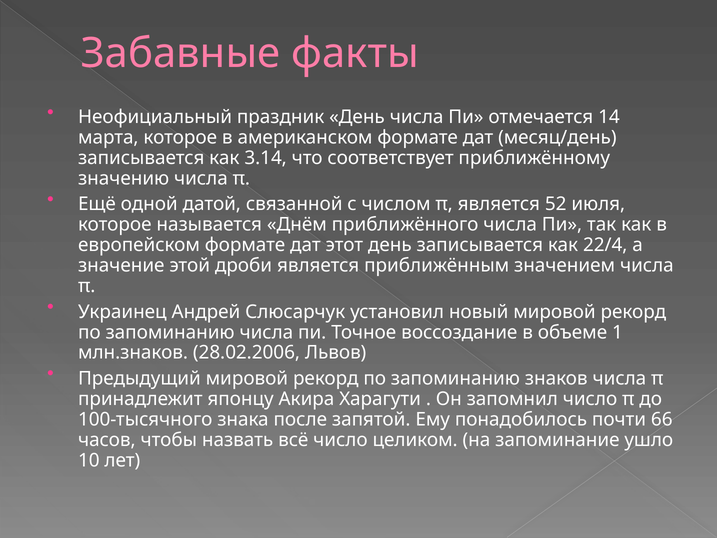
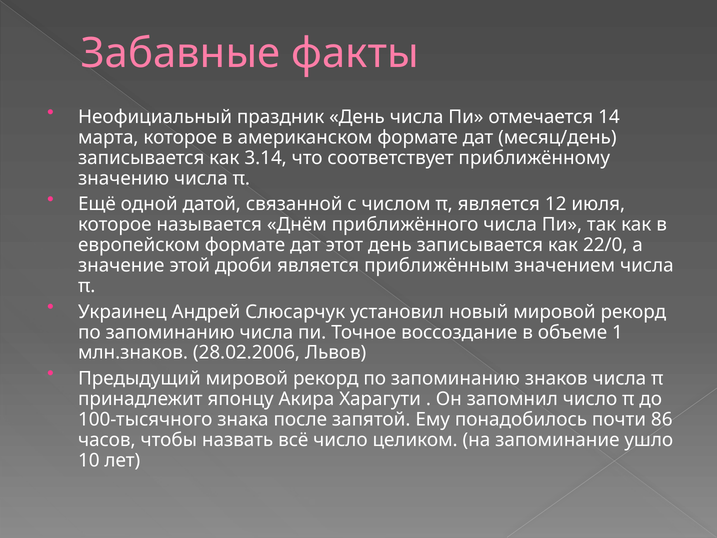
52: 52 -> 12
22/4: 22/4 -> 22/0
66: 66 -> 86
